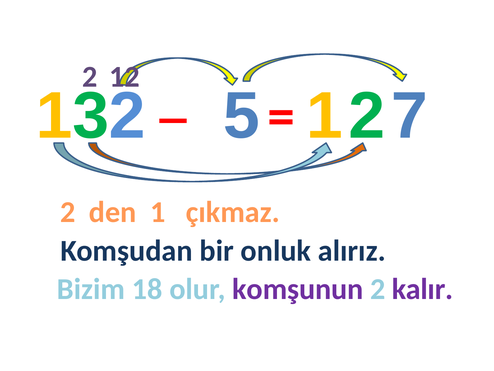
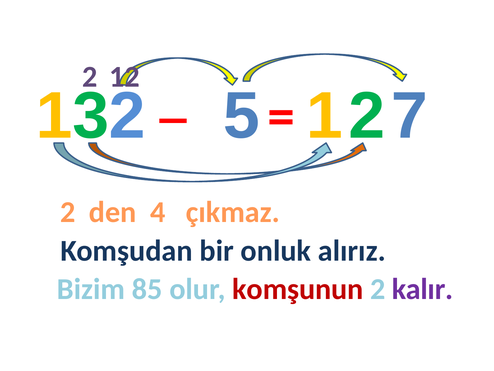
den 1: 1 -> 4
18: 18 -> 85
komşunun colour: purple -> red
